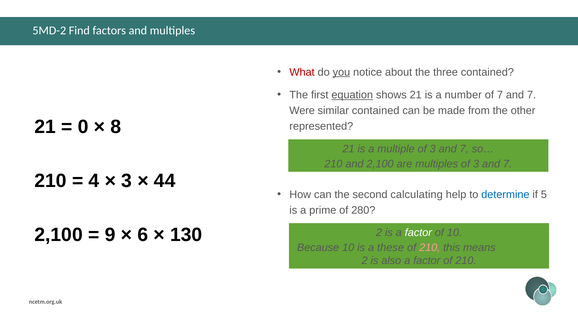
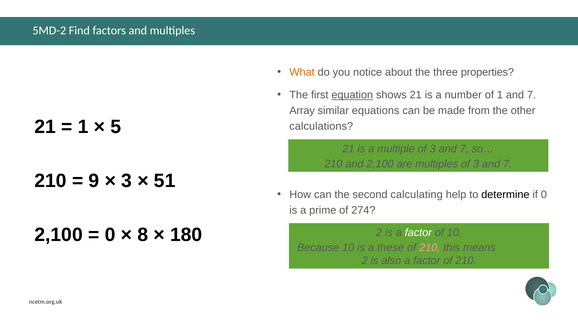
What colour: red -> orange
you underline: present -> none
three contained: contained -> properties
of 7: 7 -> 1
Were: Were -> Array
similar contained: contained -> equations
0 at (83, 127): 0 -> 1
8: 8 -> 5
represented: represented -> calculations
4: 4 -> 9
44: 44 -> 51
determine colour: blue -> black
if 5: 5 -> 0
280: 280 -> 274
9 at (110, 235): 9 -> 0
6: 6 -> 8
130: 130 -> 180
